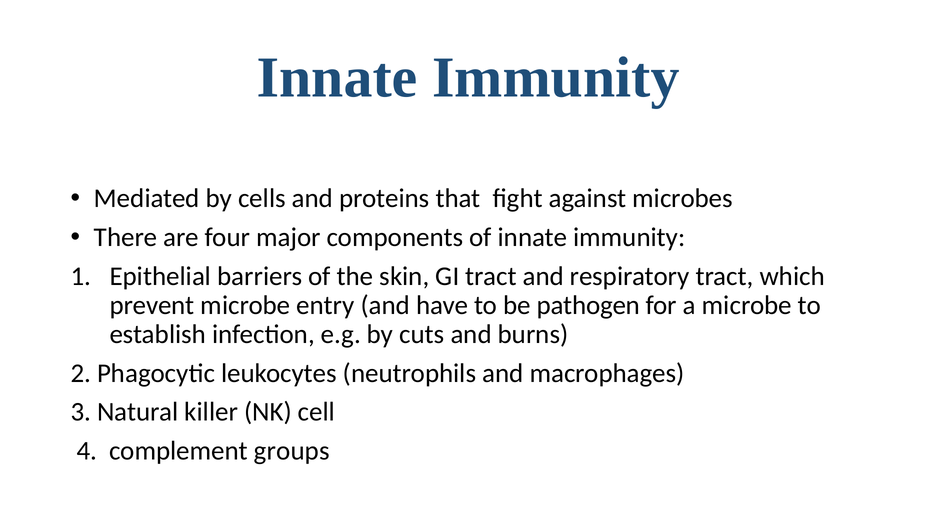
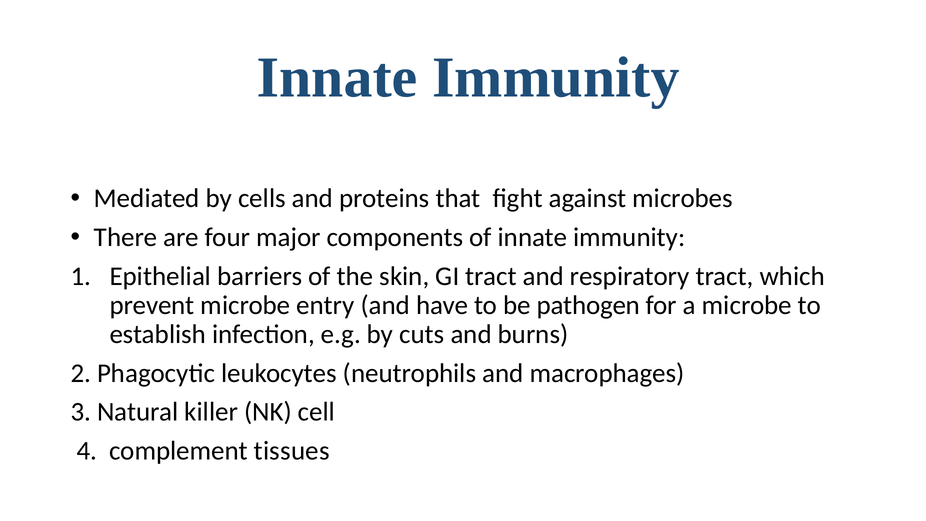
groups: groups -> tissues
